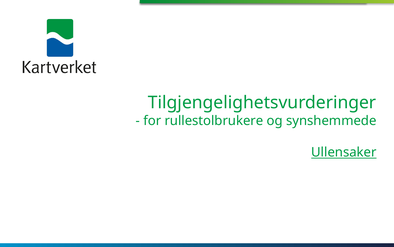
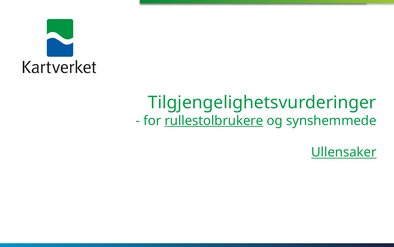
rullestolbrukere underline: none -> present
